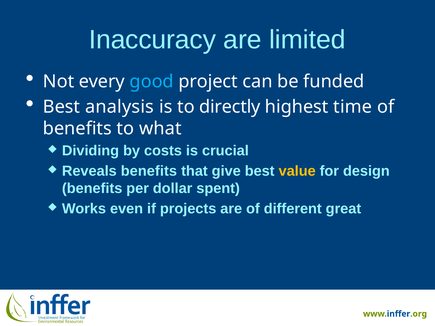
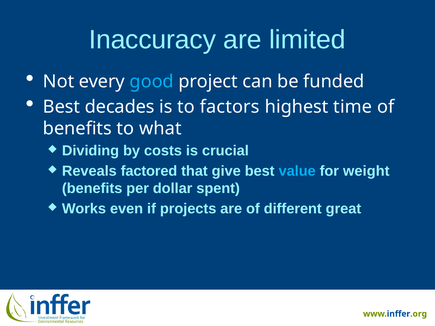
analysis: analysis -> decades
directly: directly -> factors
Reveals benefits: benefits -> factored
value colour: yellow -> light blue
design: design -> weight
